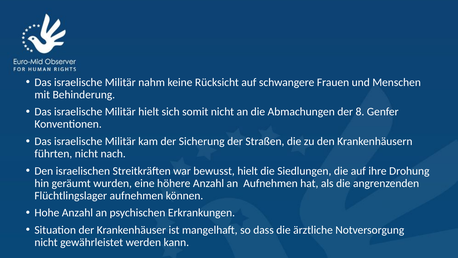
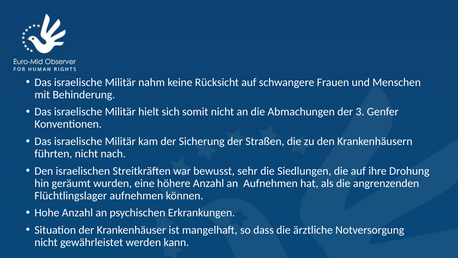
8: 8 -> 3
bewusst hielt: hielt -> sehr
